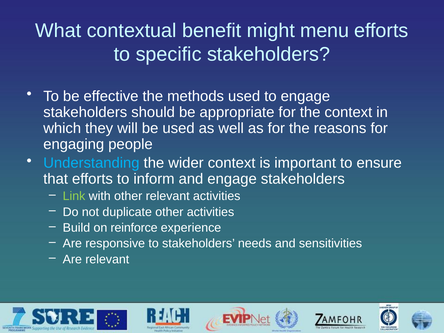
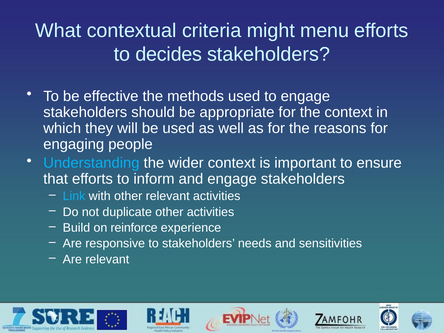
benefit: benefit -> criteria
specific: specific -> decides
Link colour: light green -> light blue
